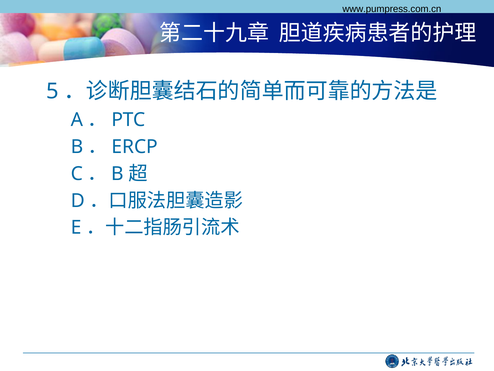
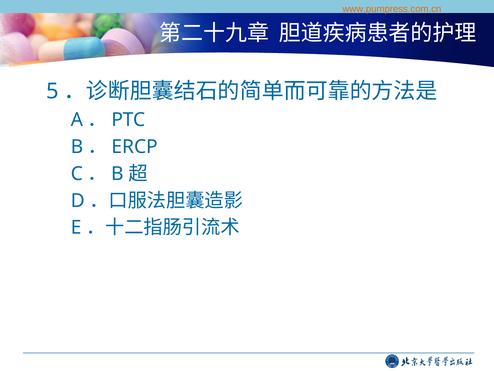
www.pumpress.com.cn colour: black -> orange
